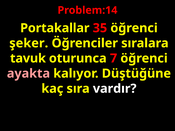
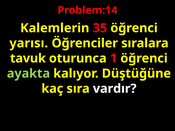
Portakallar: Portakallar -> Kalemlerin
şeker: şeker -> yarısı
7: 7 -> 1
ayakta colour: pink -> light green
